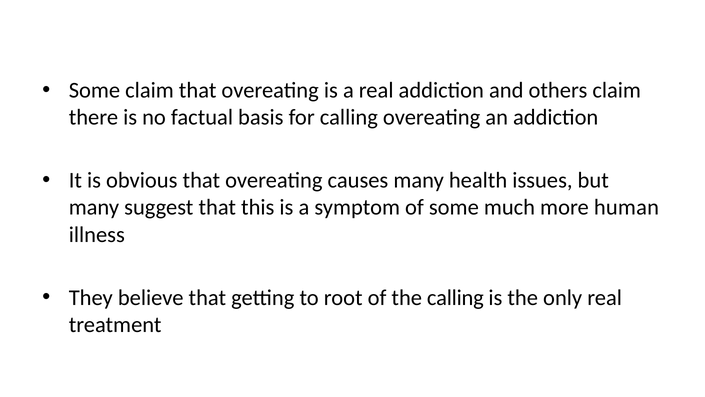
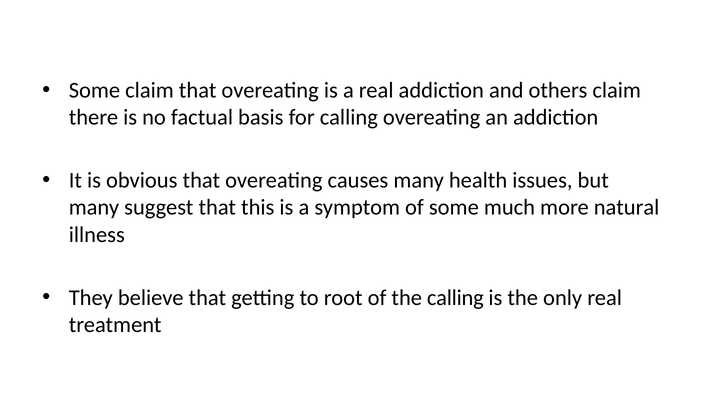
human: human -> natural
